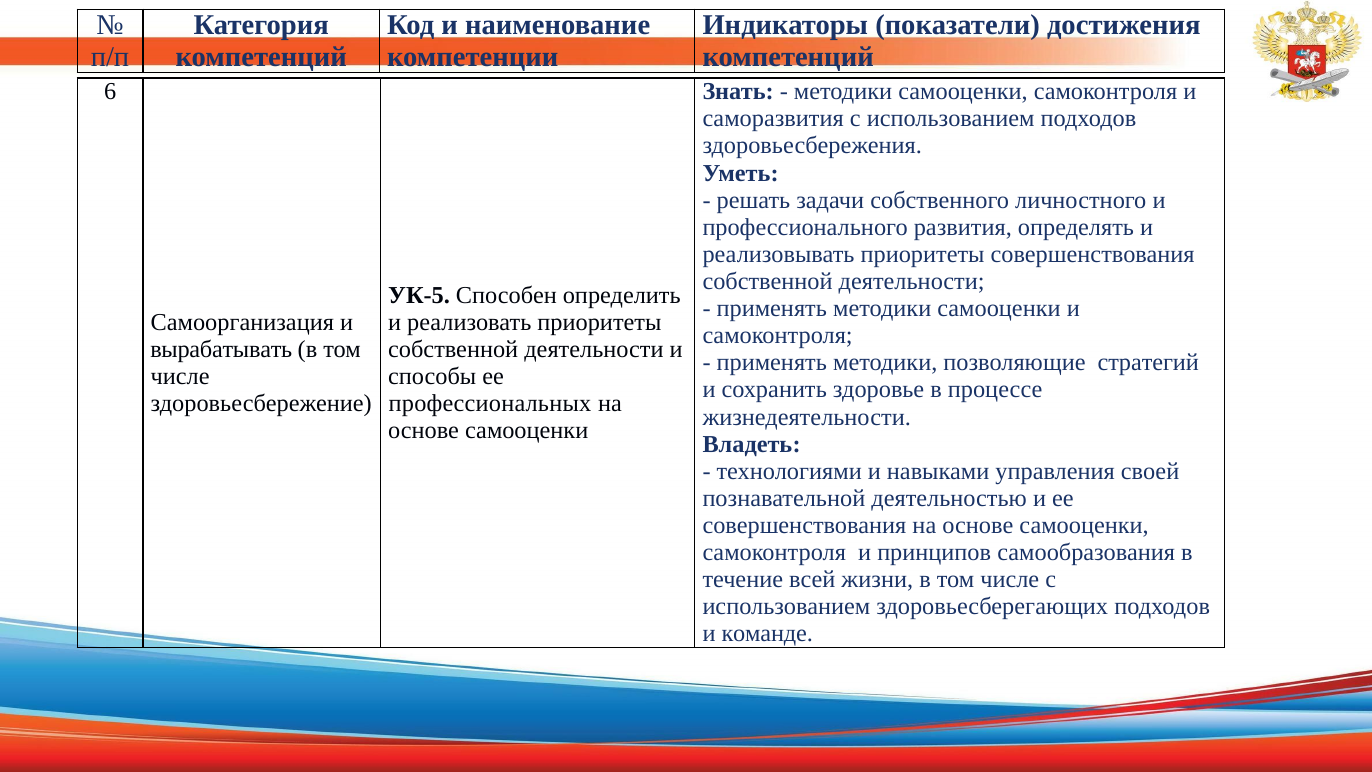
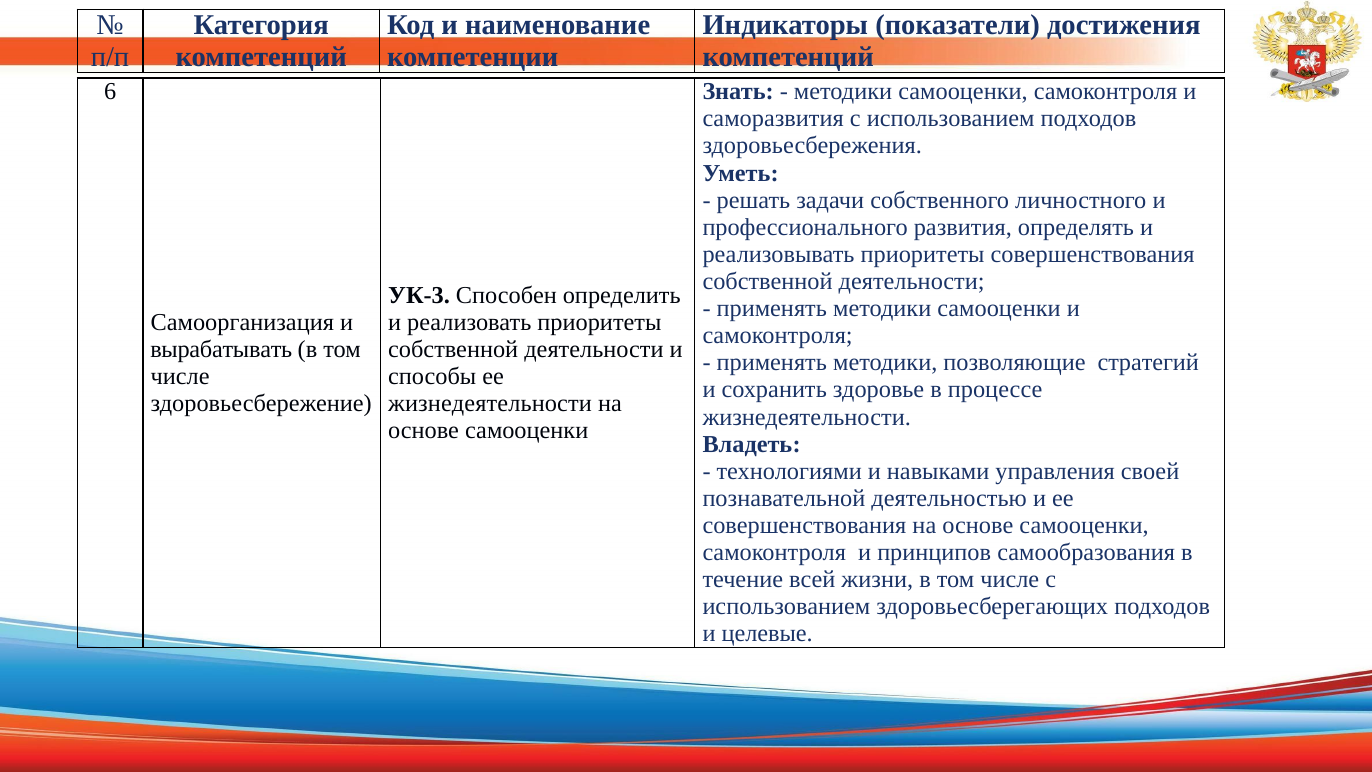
УК-5: УК-5 -> УК-3
профессиональных at (490, 403): профессиональных -> жизнедеятельности
команде: команде -> целевые
